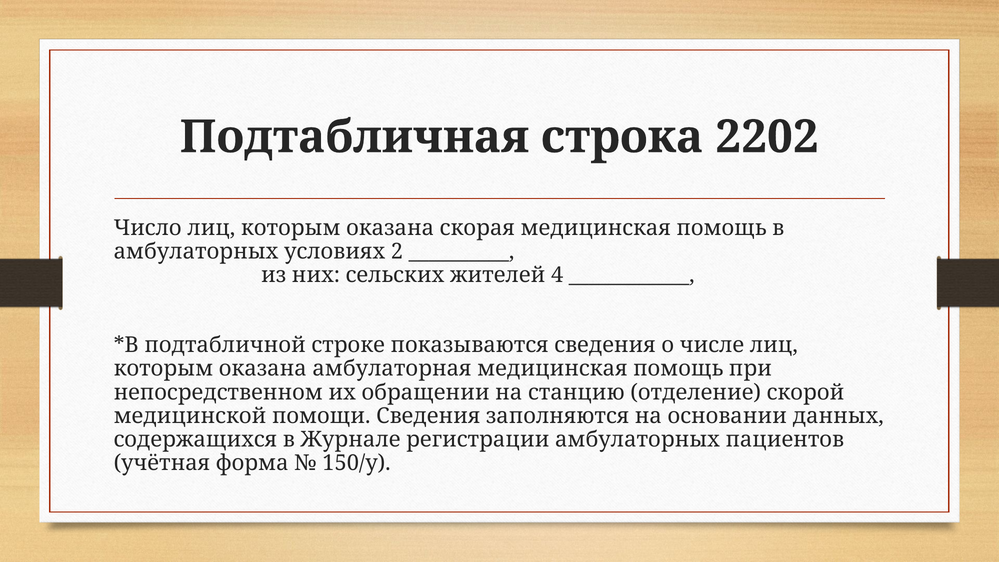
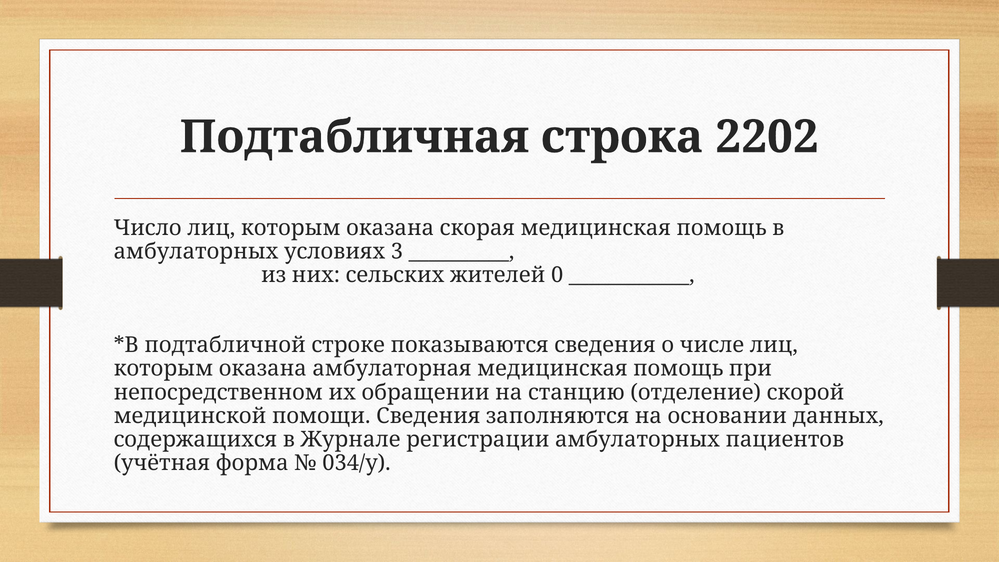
2: 2 -> 3
4: 4 -> 0
150/у: 150/у -> 034/у
